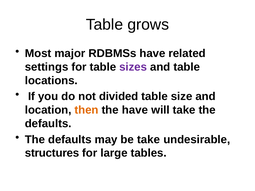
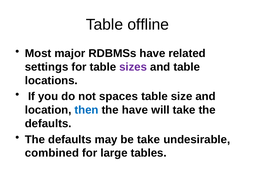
grows: grows -> offline
divided: divided -> spaces
then colour: orange -> blue
structures: structures -> combined
